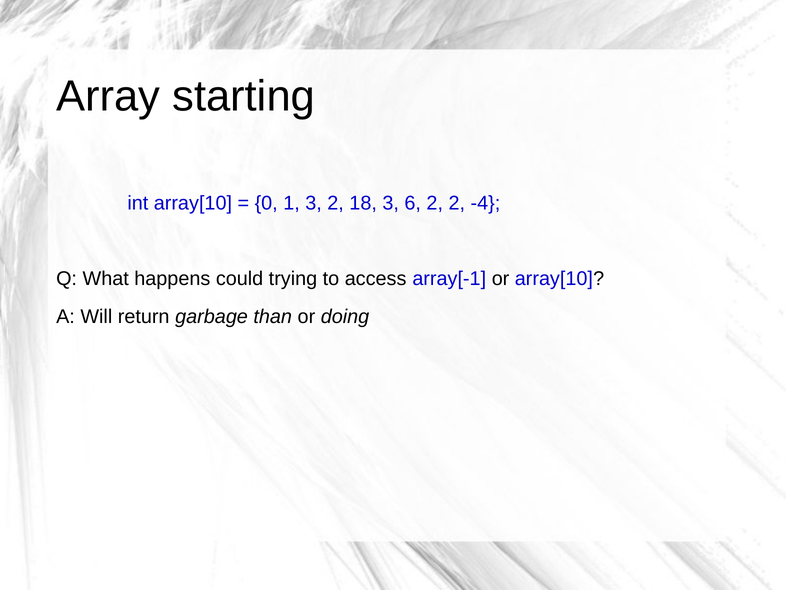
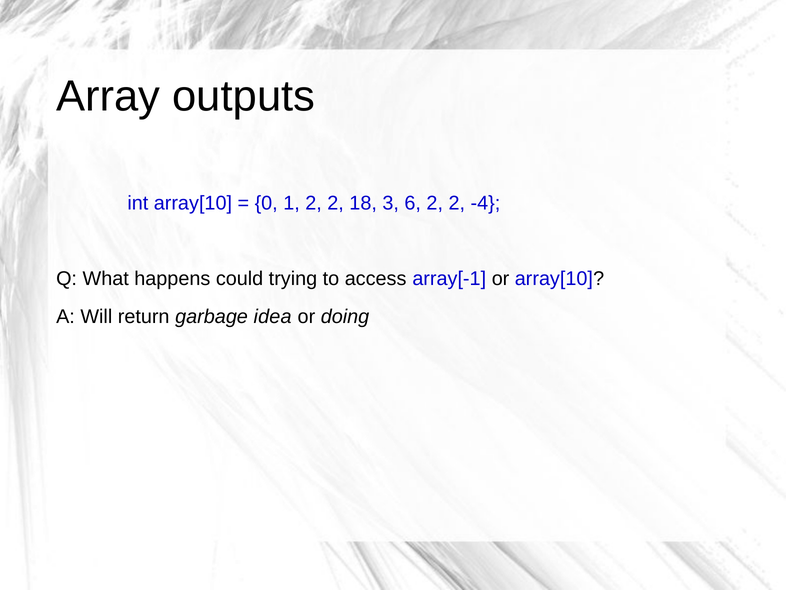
starting: starting -> outputs
1 3: 3 -> 2
than: than -> idea
